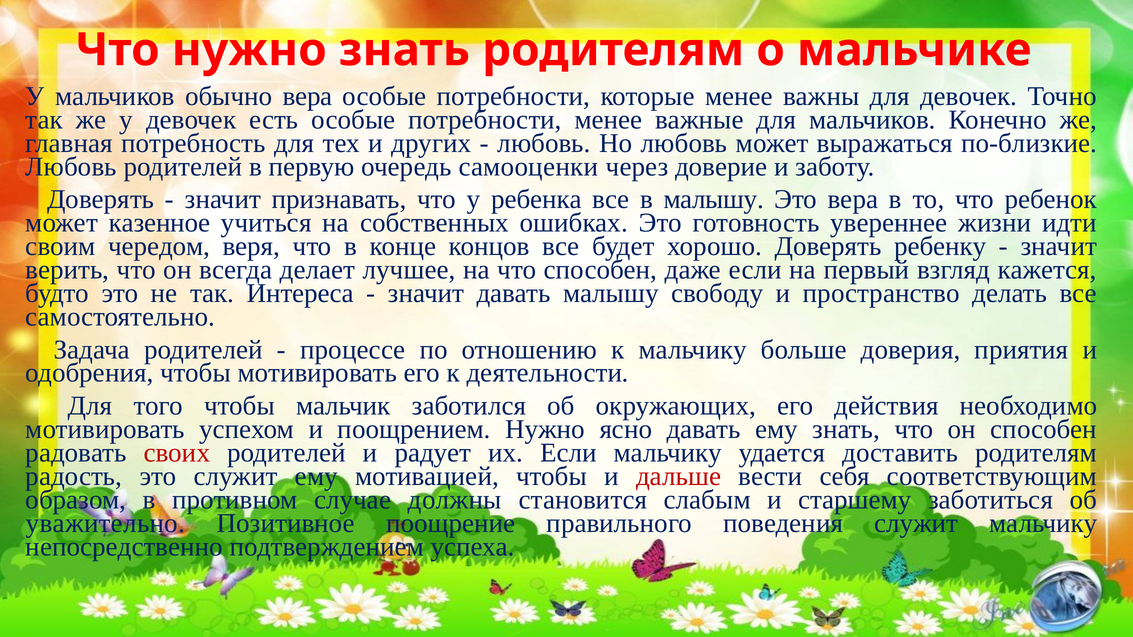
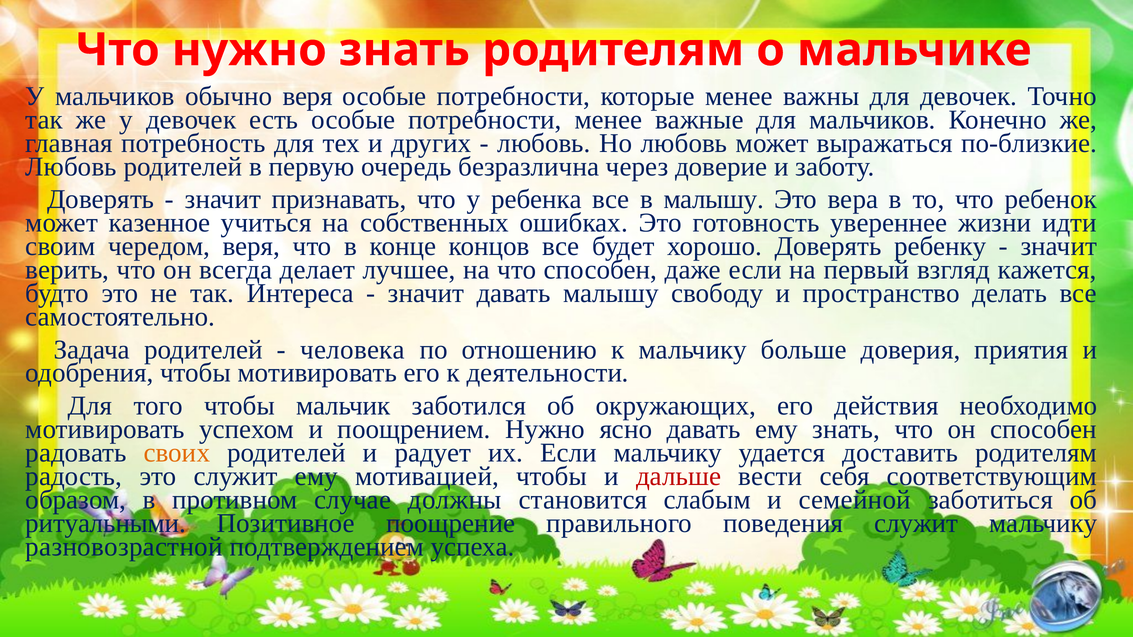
обычно вера: вера -> веря
самооценки: самооценки -> безразлична
процессе: процессе -> человека
своих colour: red -> orange
старшему: старшему -> семейной
уважительно: уважительно -> ритуальными
непосредственно: непосредственно -> разновозрастной
